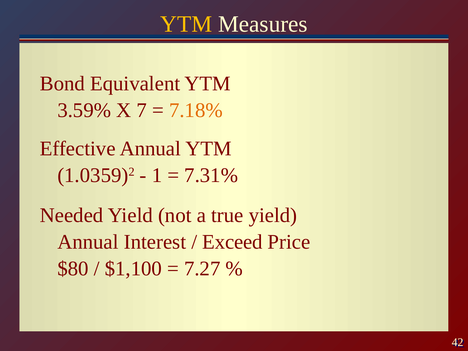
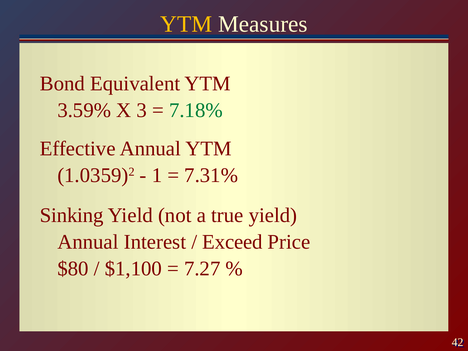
7: 7 -> 3
7.18% colour: orange -> green
Needed: Needed -> Sinking
